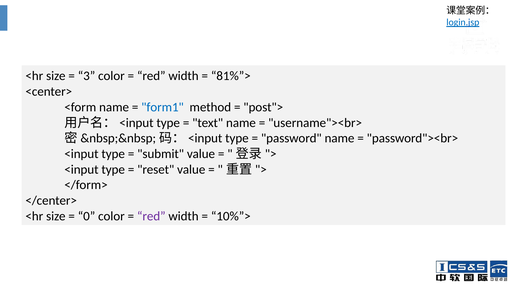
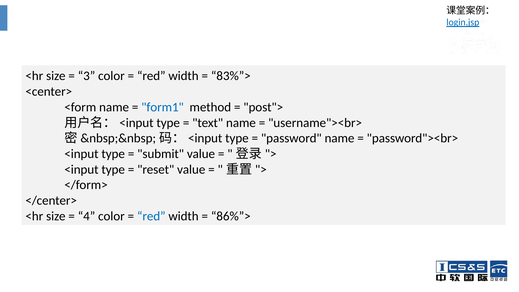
81%”>: 81%”> -> 83%”>
0: 0 -> 4
red at (151, 216) colour: purple -> blue
10%”>: 10%”> -> 86%”>
